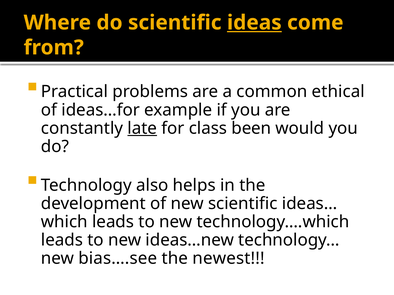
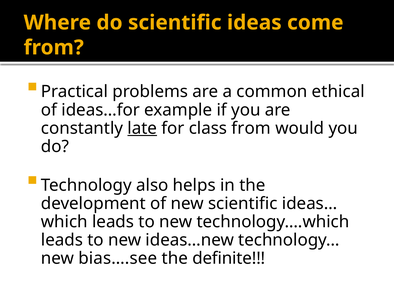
ideas underline: present -> none
class been: been -> from
newest: newest -> definite
